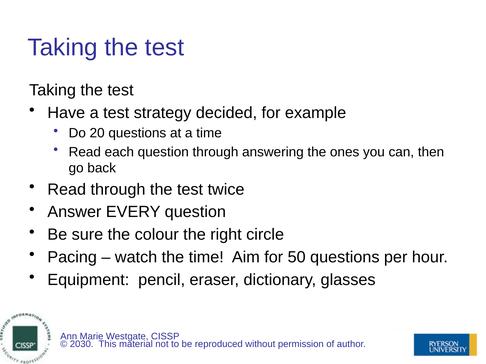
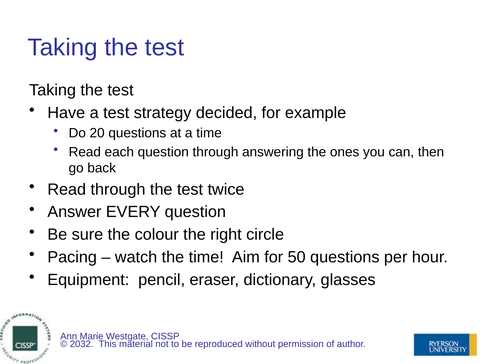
2030: 2030 -> 2032
